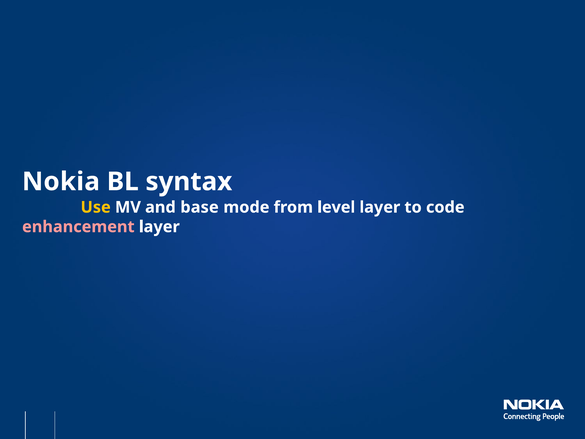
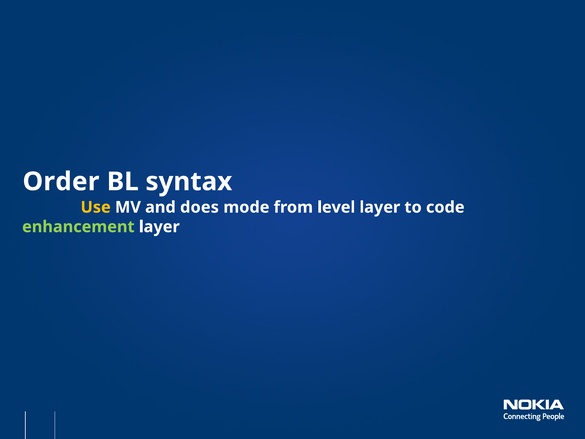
Nokia: Nokia -> Order
base: base -> does
enhancement colour: pink -> light green
